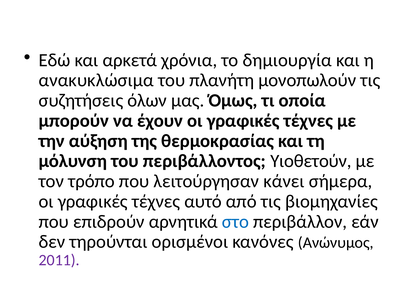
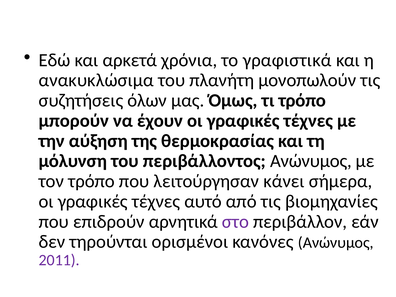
δημιουργία: δημιουργία -> γραφιστικά
τι οποία: οποία -> τρόπο
περιβάλλοντος Υιοθετούν: Υιοθετούν -> Ανώνυμος
στο colour: blue -> purple
